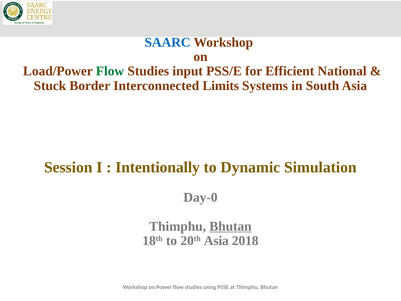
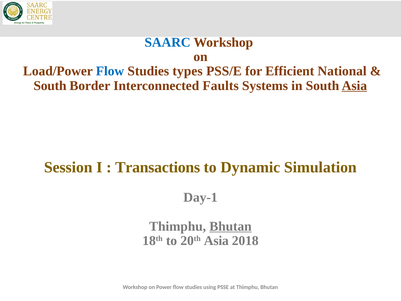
Flow at (110, 71) colour: green -> blue
input: input -> types
Stuck at (50, 86): Stuck -> South
Limits: Limits -> Faults
Asia at (354, 86) underline: none -> present
Intentionally: Intentionally -> Transactions
Day-0: Day-0 -> Day-1
